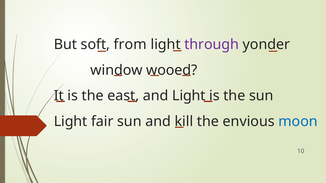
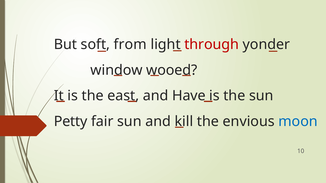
through colour: purple -> red
and Light: Light -> Have
Light at (71, 122): Light -> Petty
